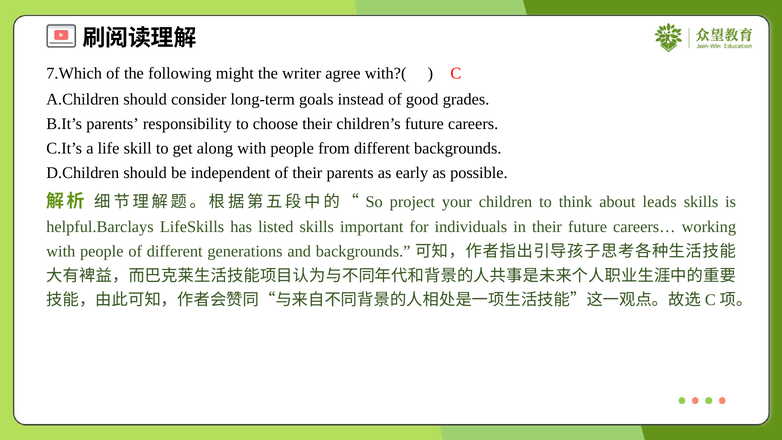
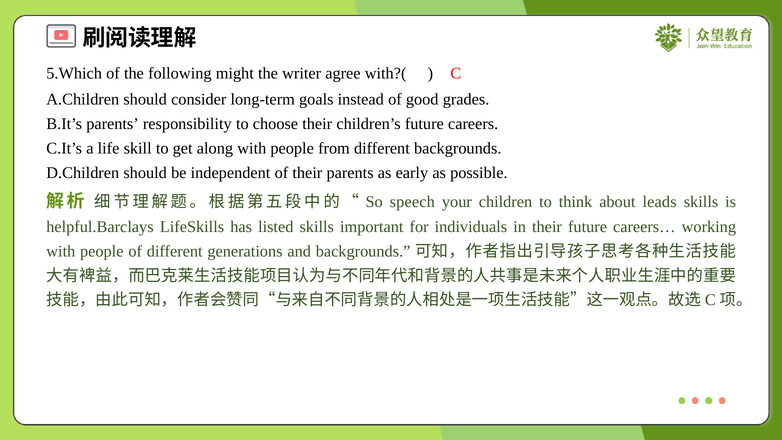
7.Which: 7.Which -> 5.Which
project: project -> speech
